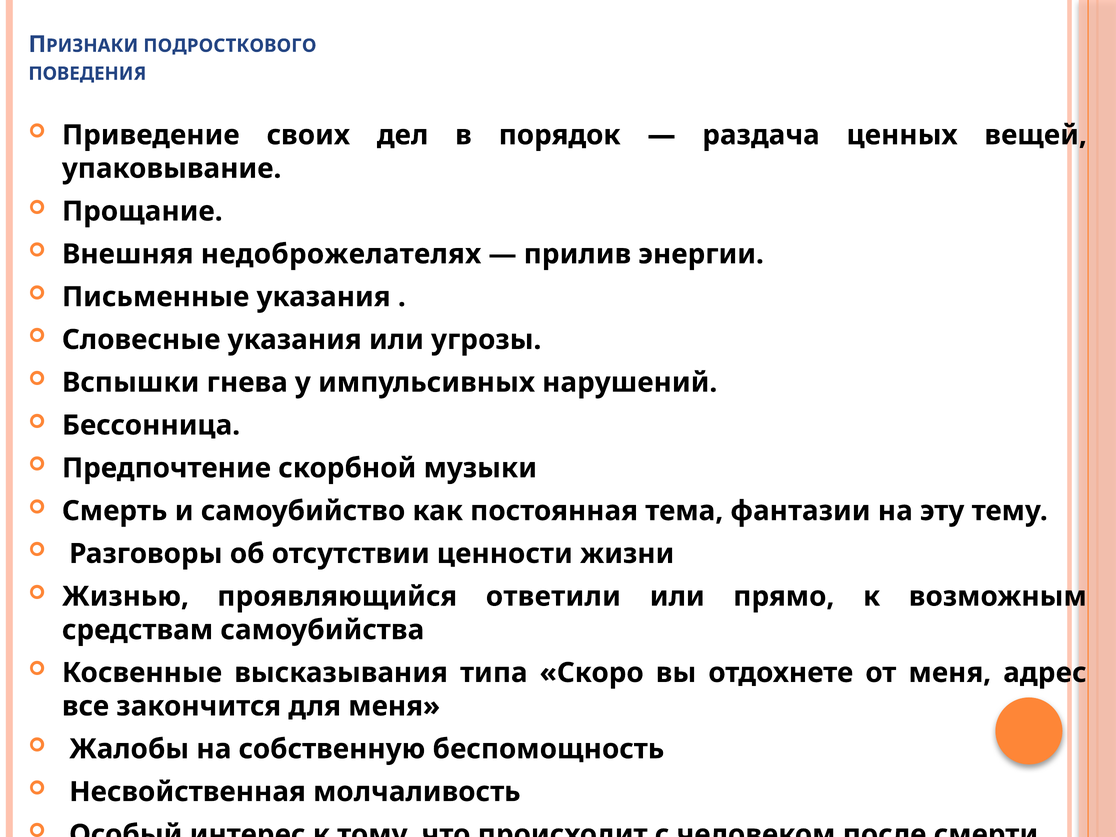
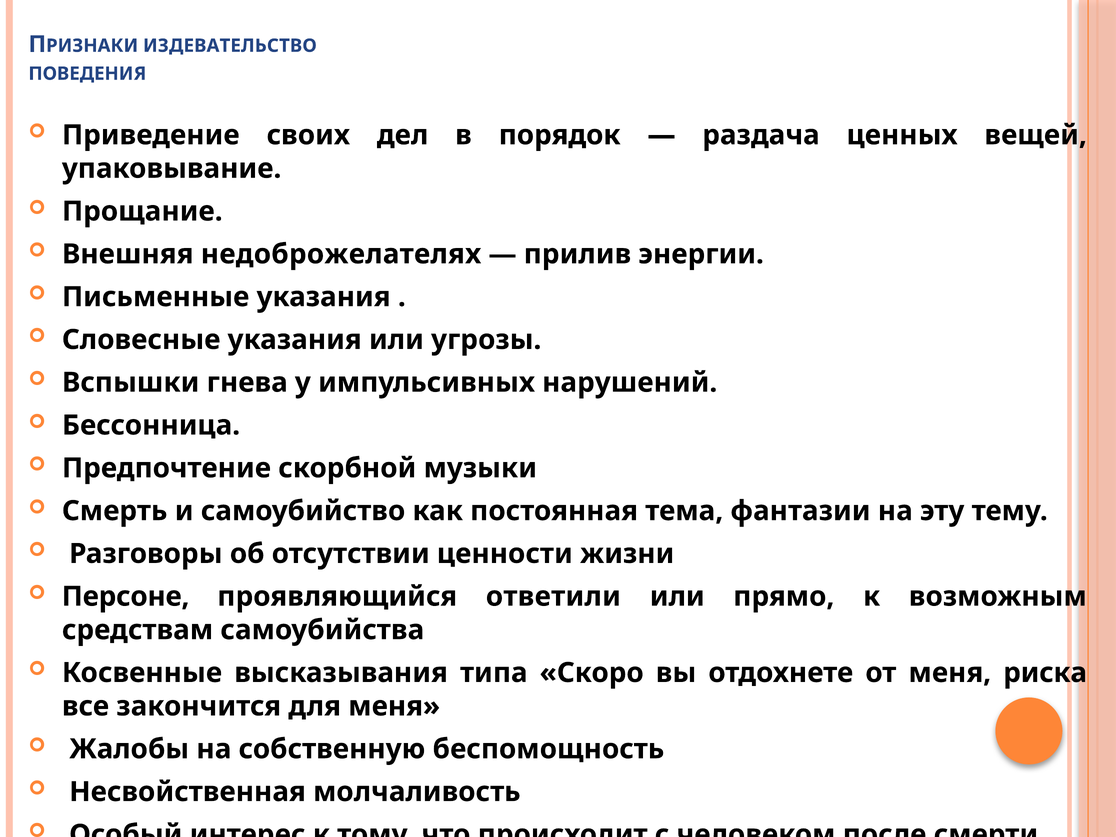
ПОДРОСТКОВОГО: ПОДРОСТКОВОГО -> ИЗДЕВАТЕЛЬСТВО
Жизнью: Жизнью -> Персоне
адрес: адрес -> риска
